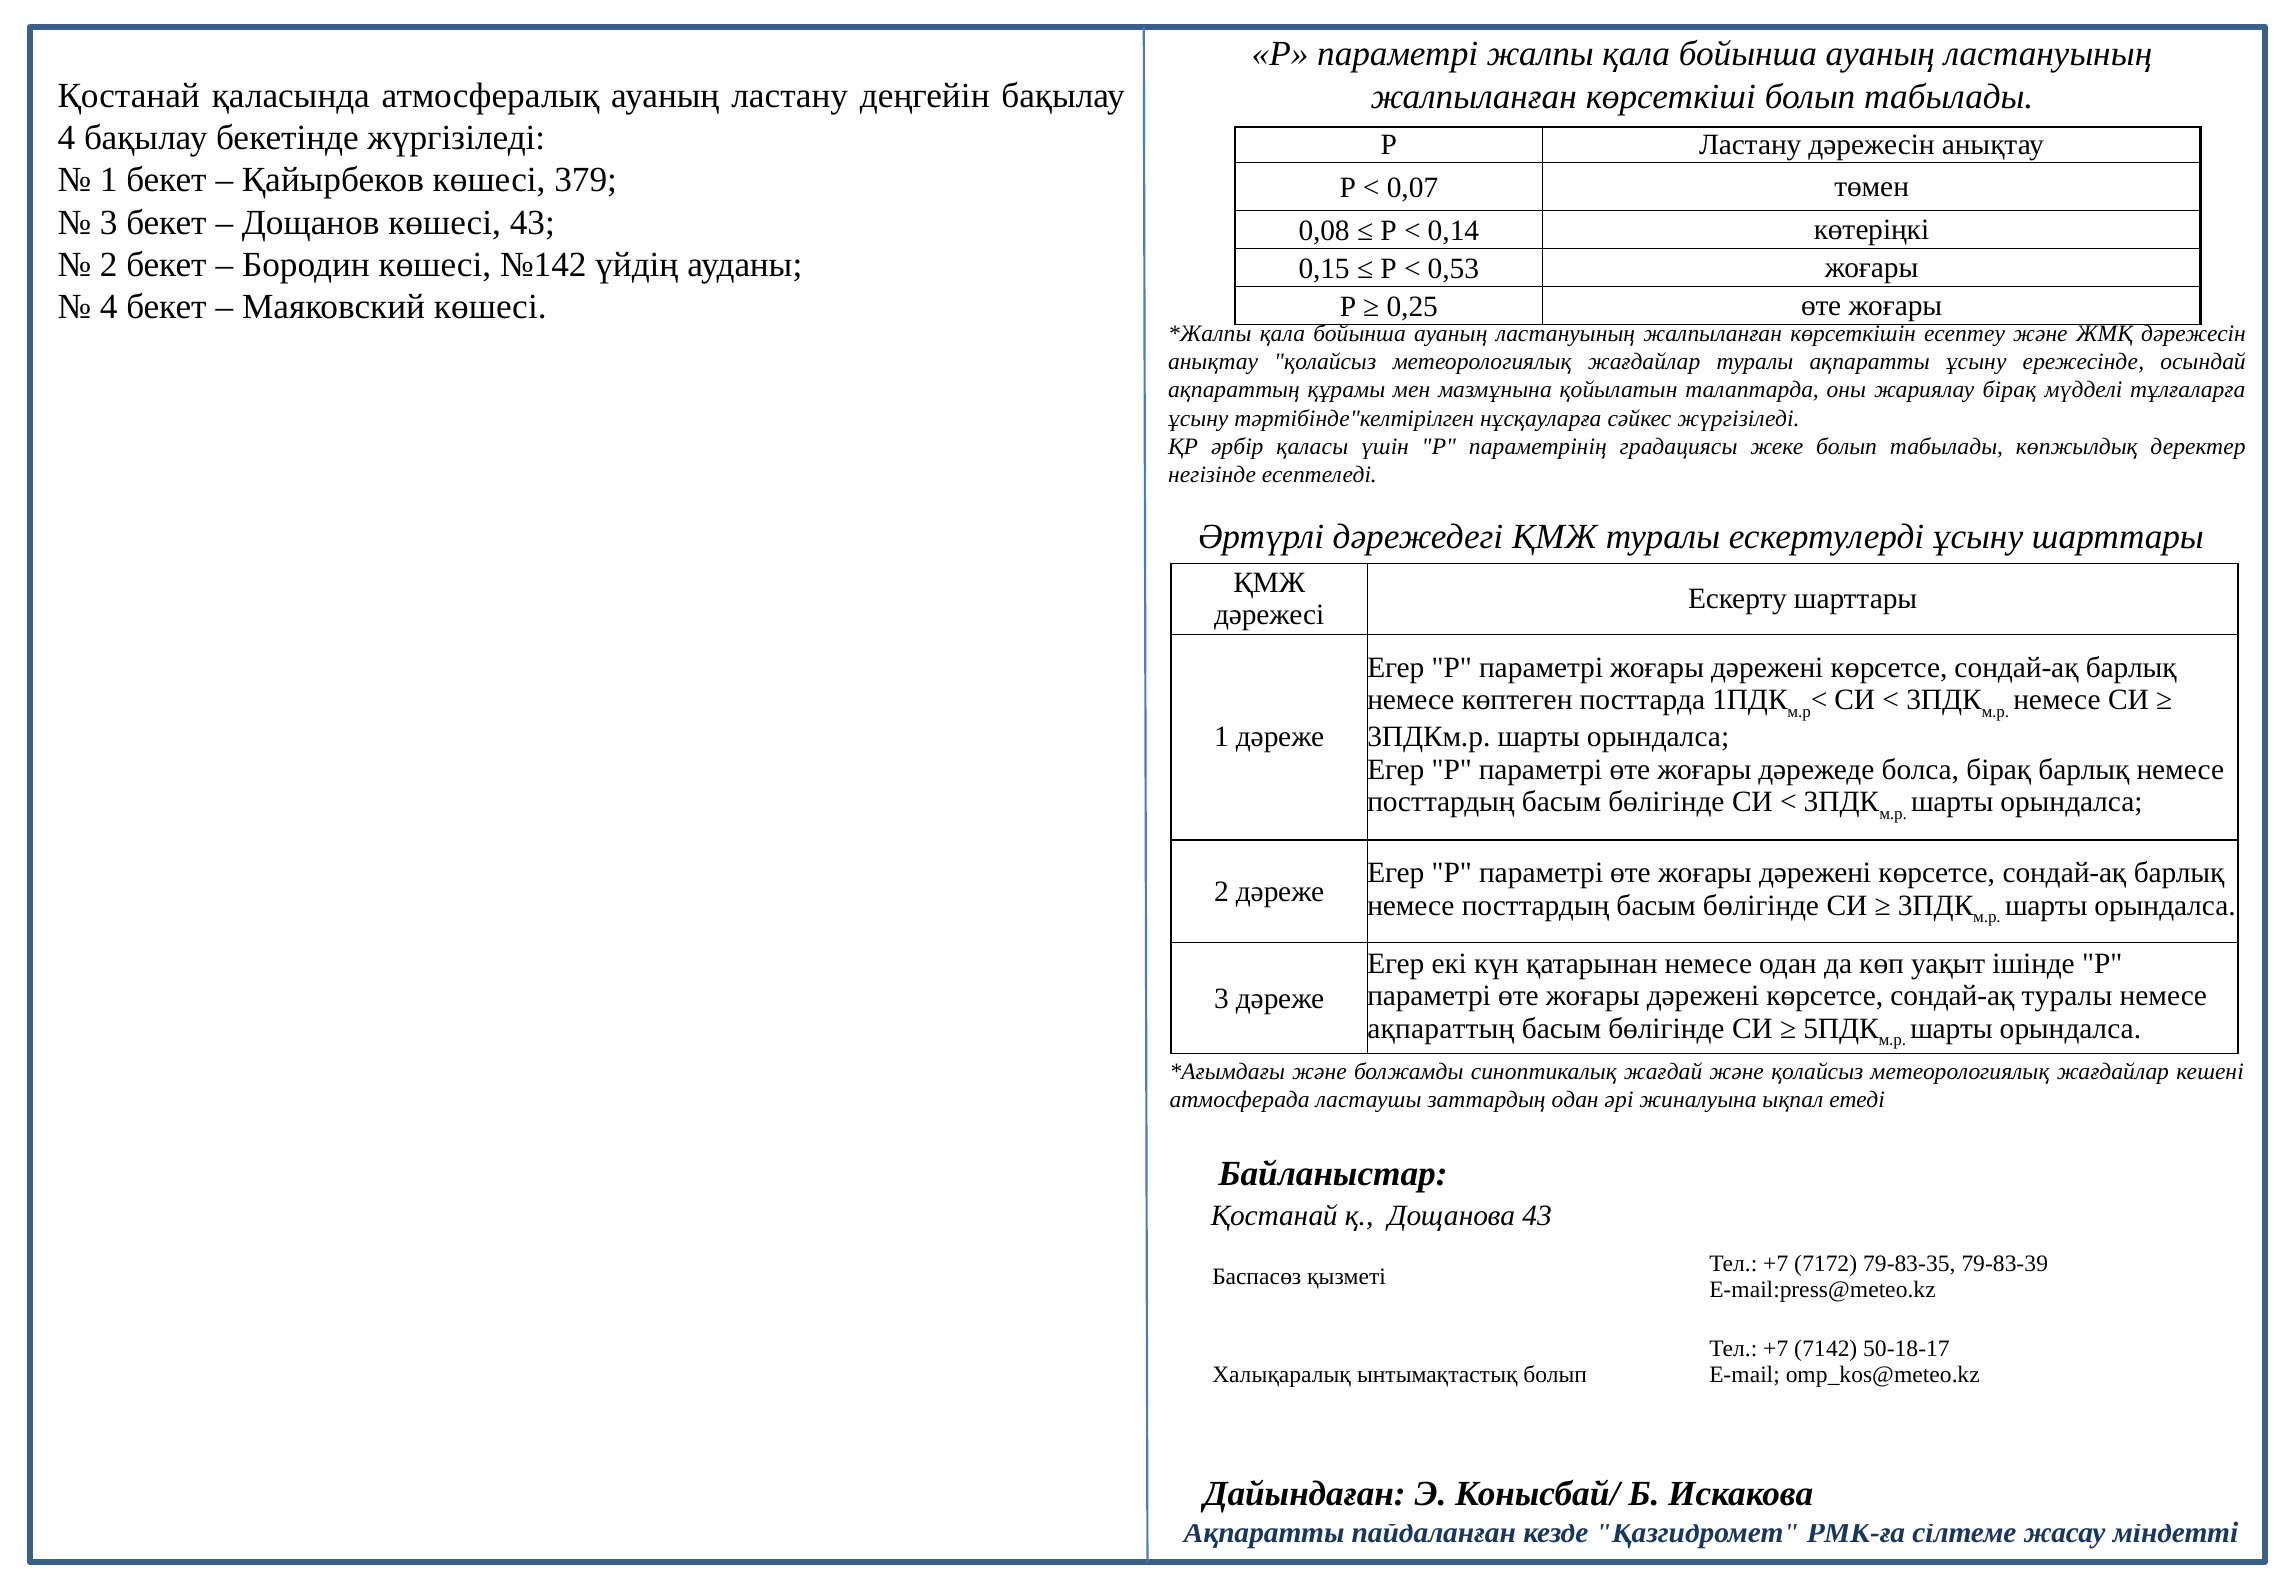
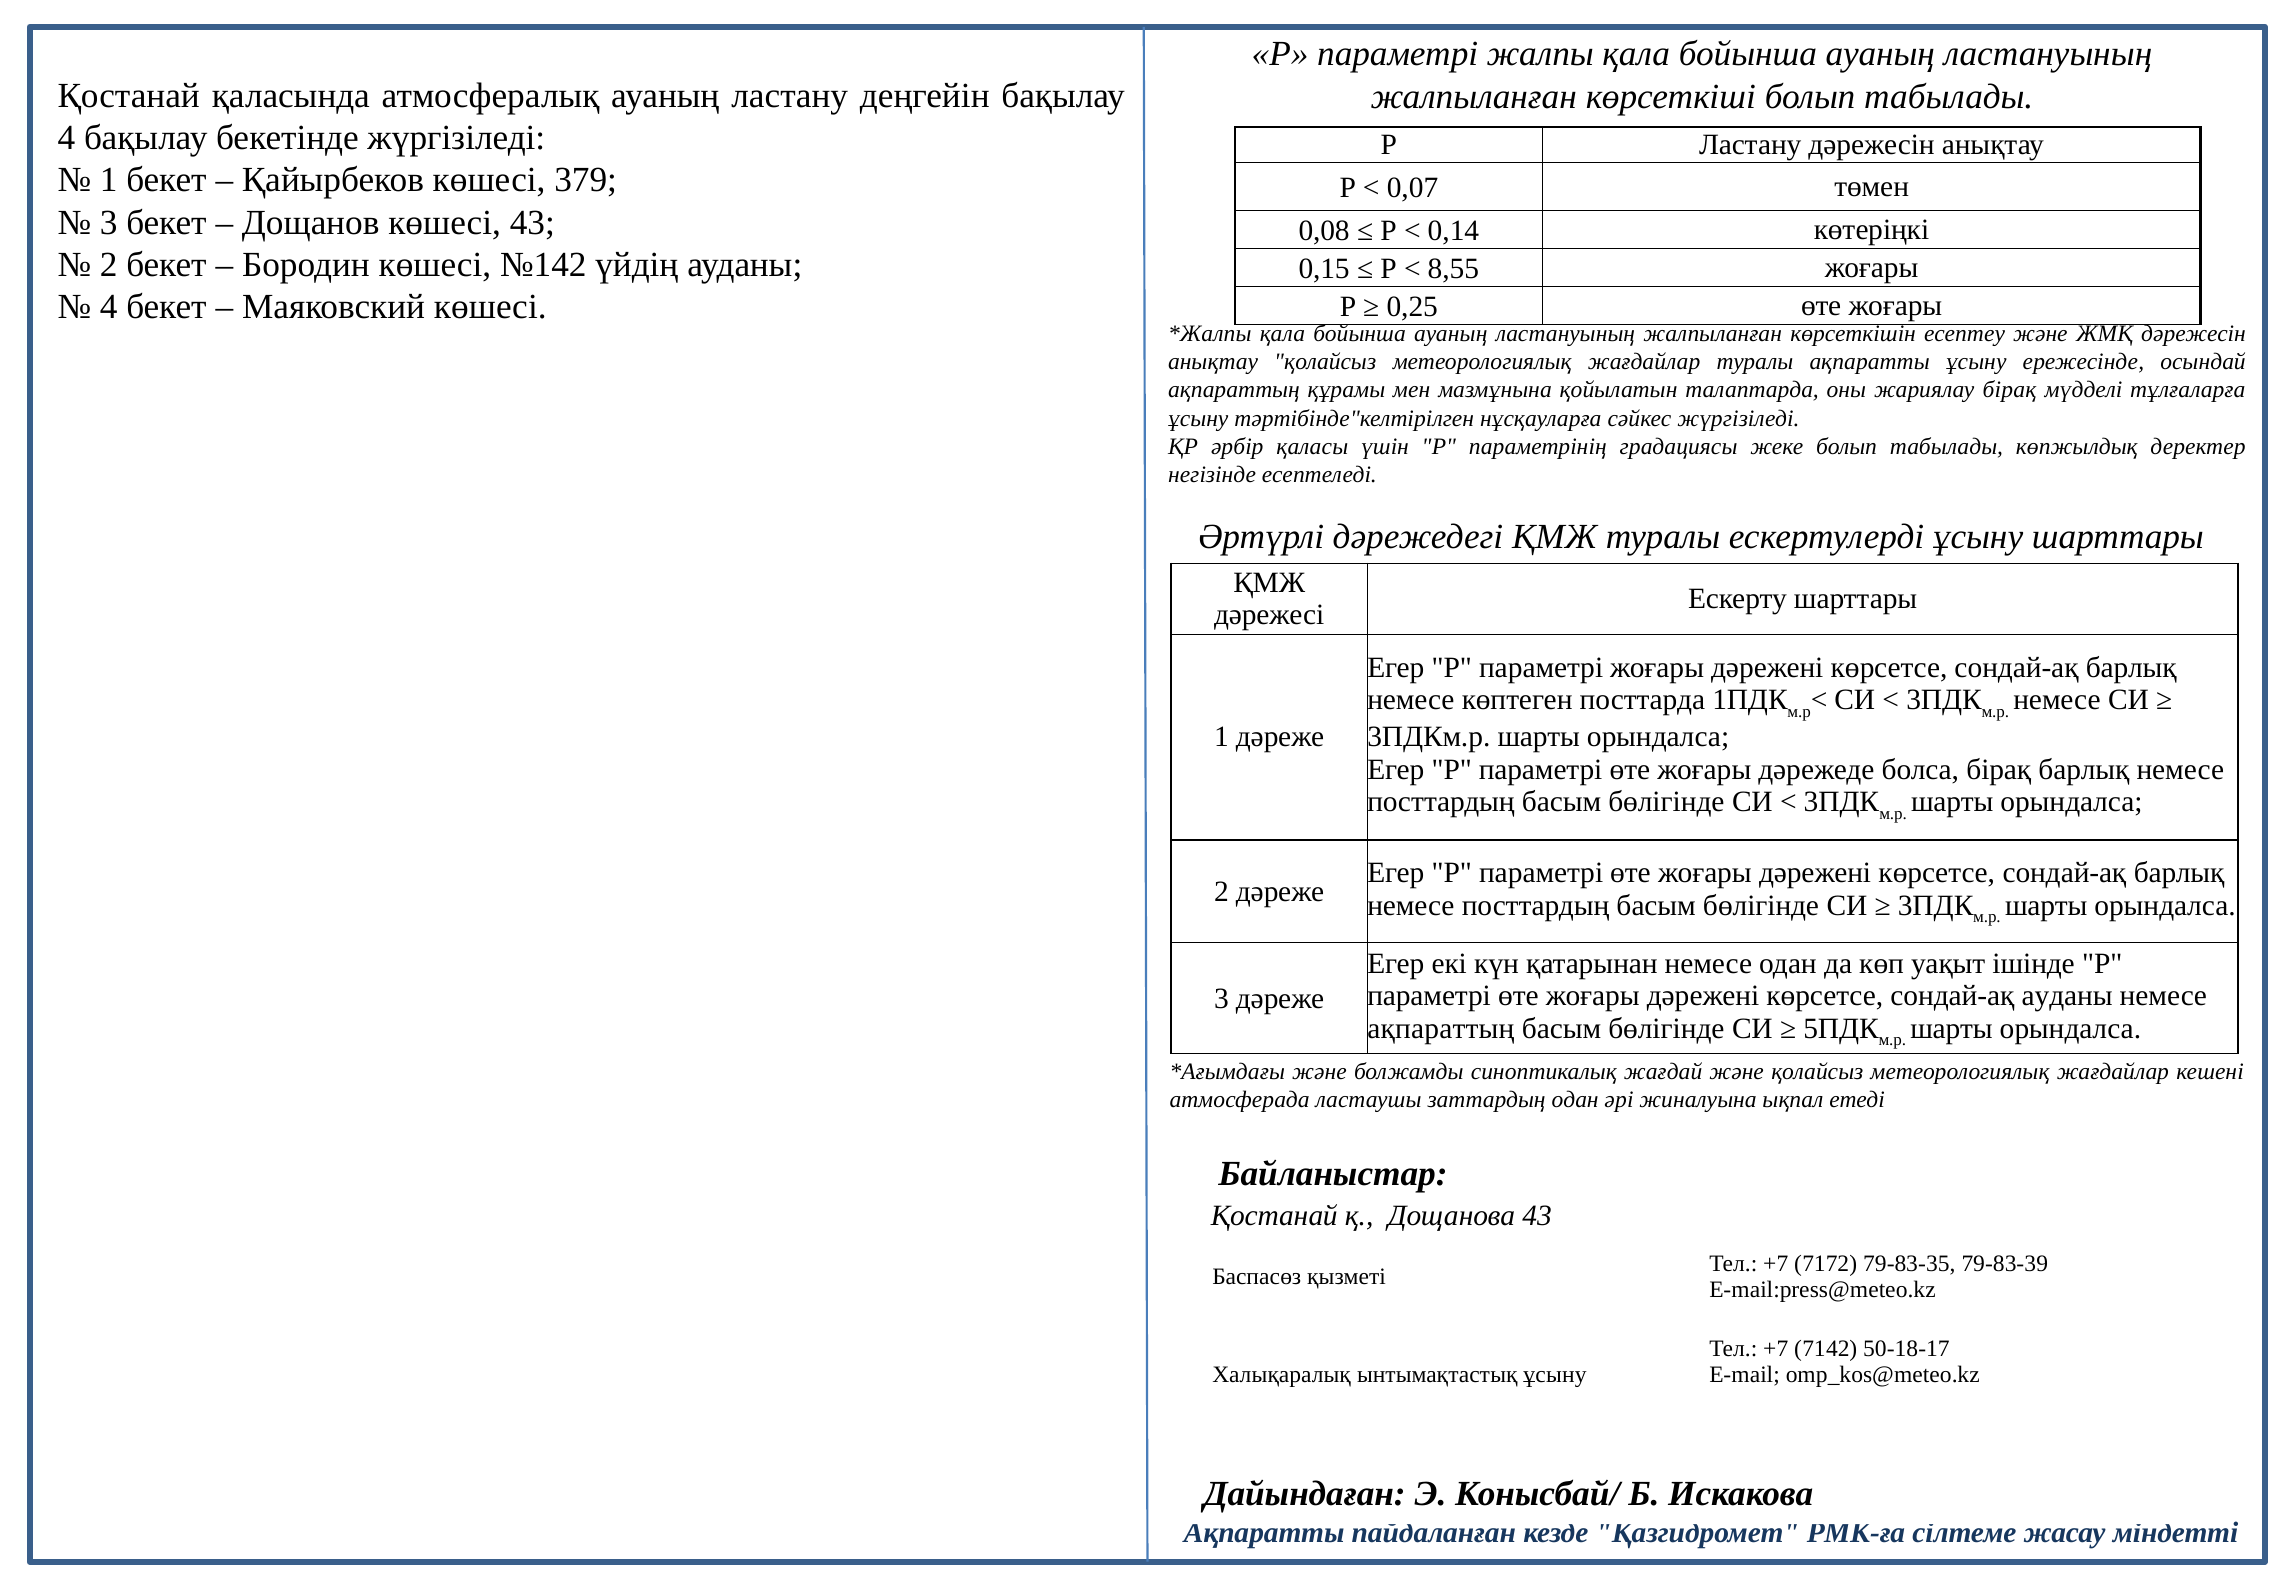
0,53: 0,53 -> 8,55
сондай-ақ туралы: туралы -> ауданы
ынтымақтастық болып: болып -> ұсыну
